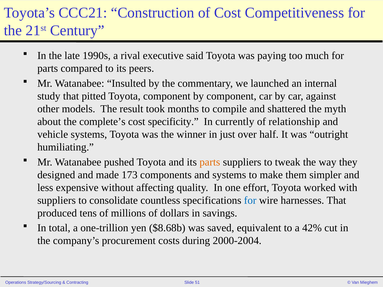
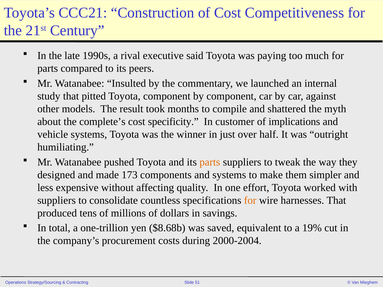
currently: currently -> customer
relationship: relationship -> implications
for at (250, 200) colour: blue -> orange
42%: 42% -> 19%
